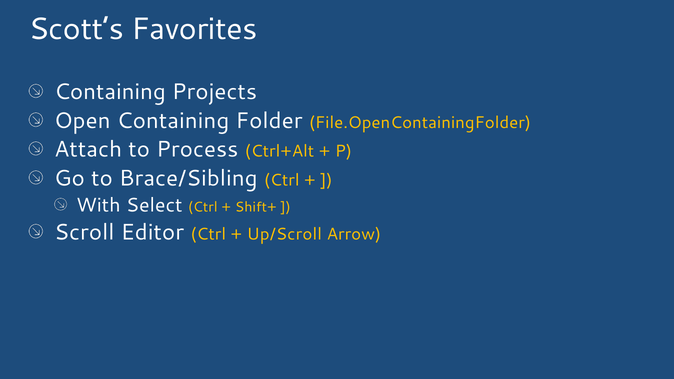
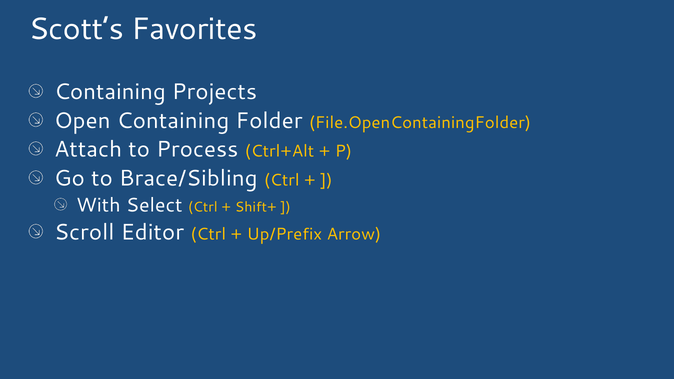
Up/Scroll: Up/Scroll -> Up/Prefix
